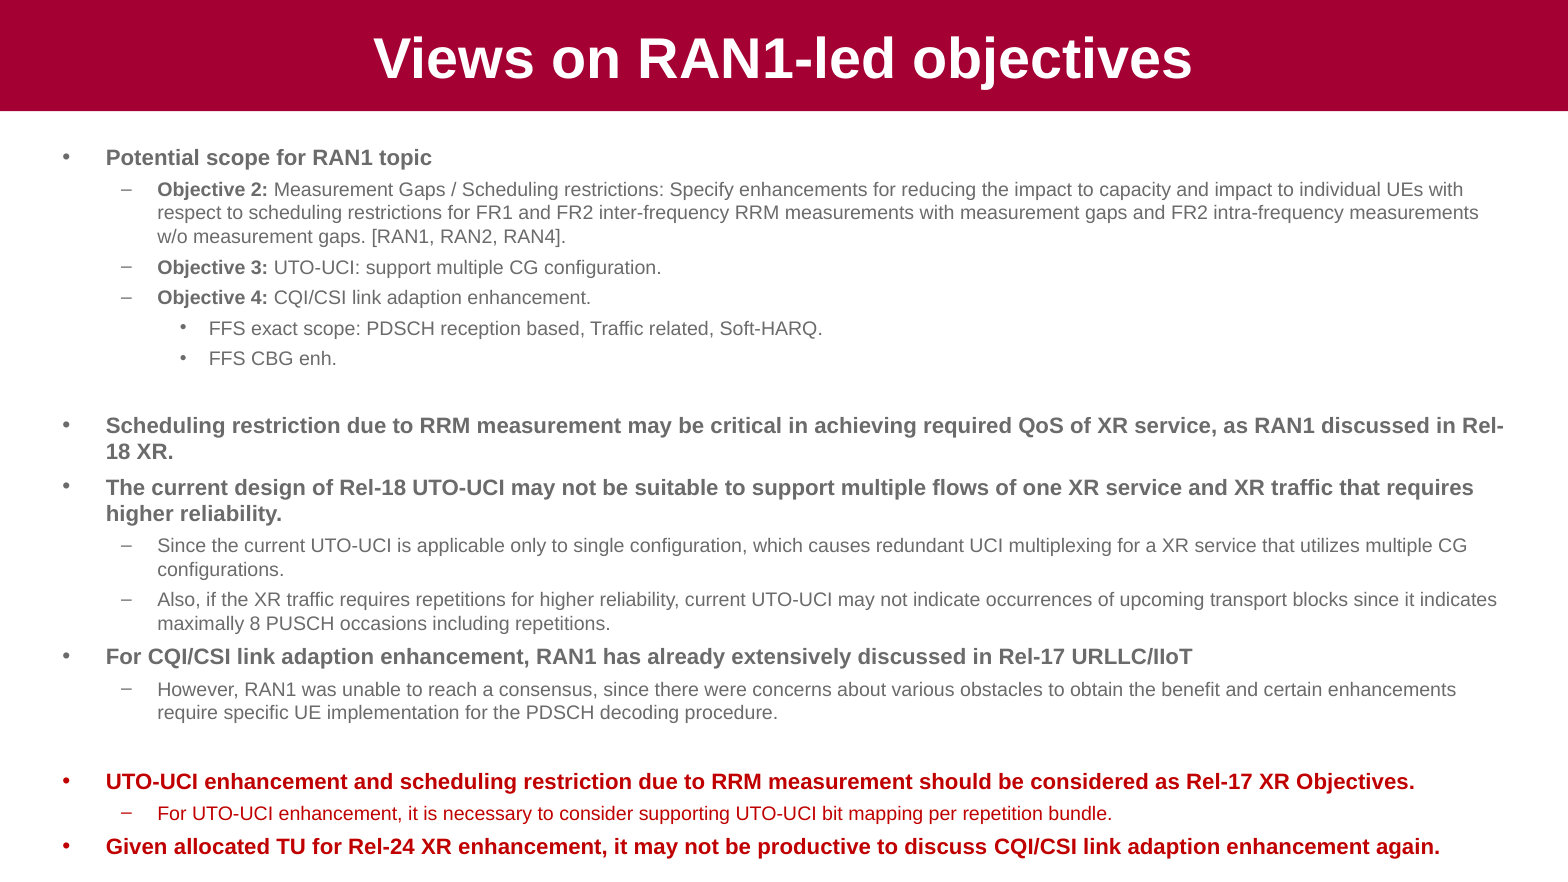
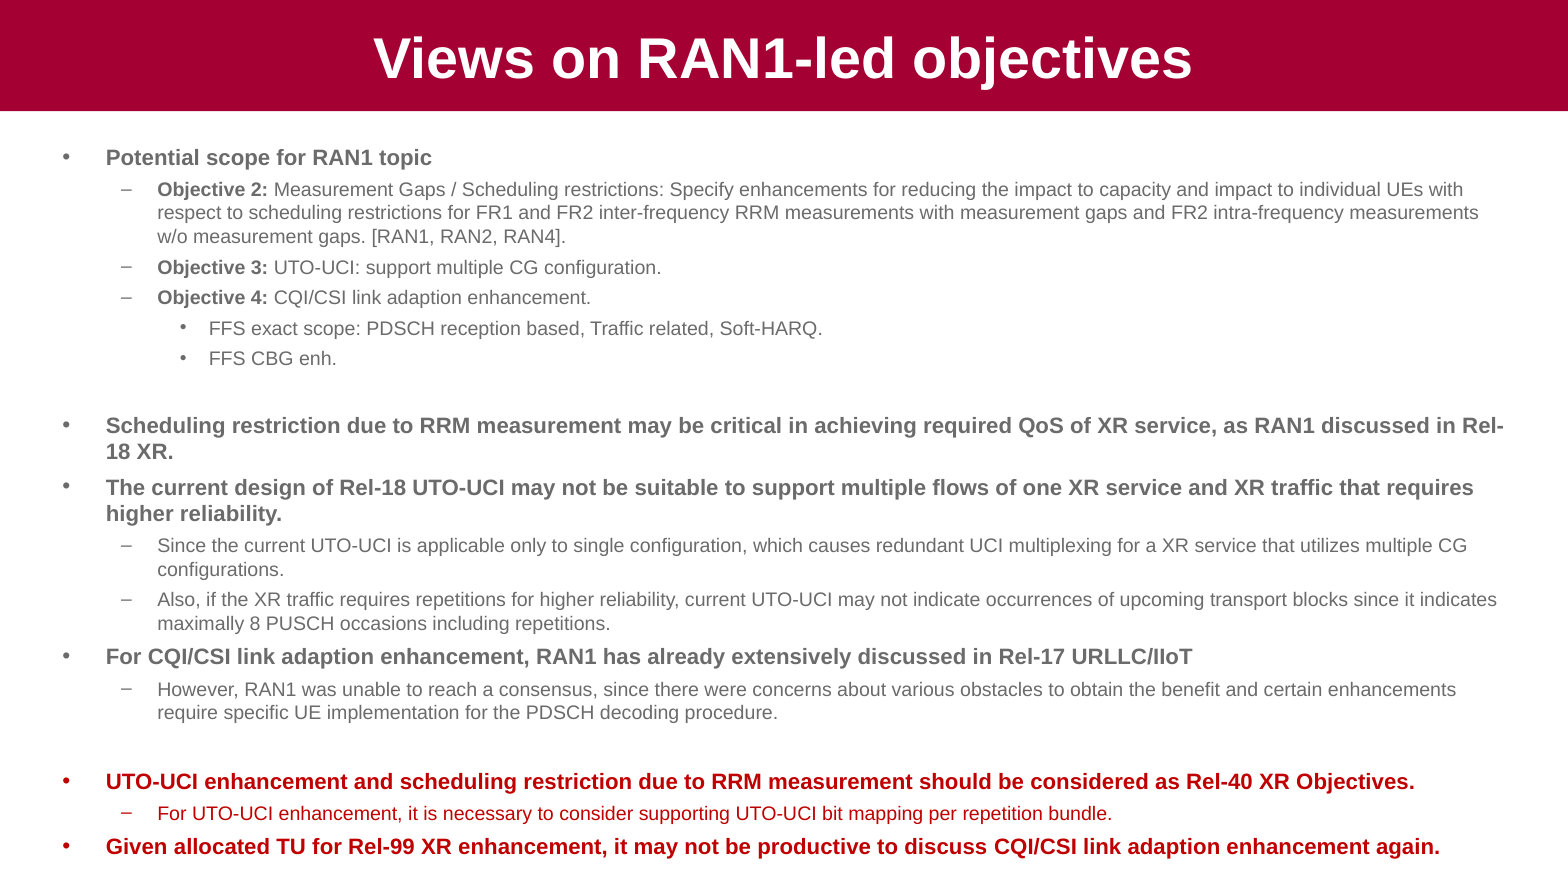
as Rel-17: Rel-17 -> Rel-40
Rel-24: Rel-24 -> Rel-99
